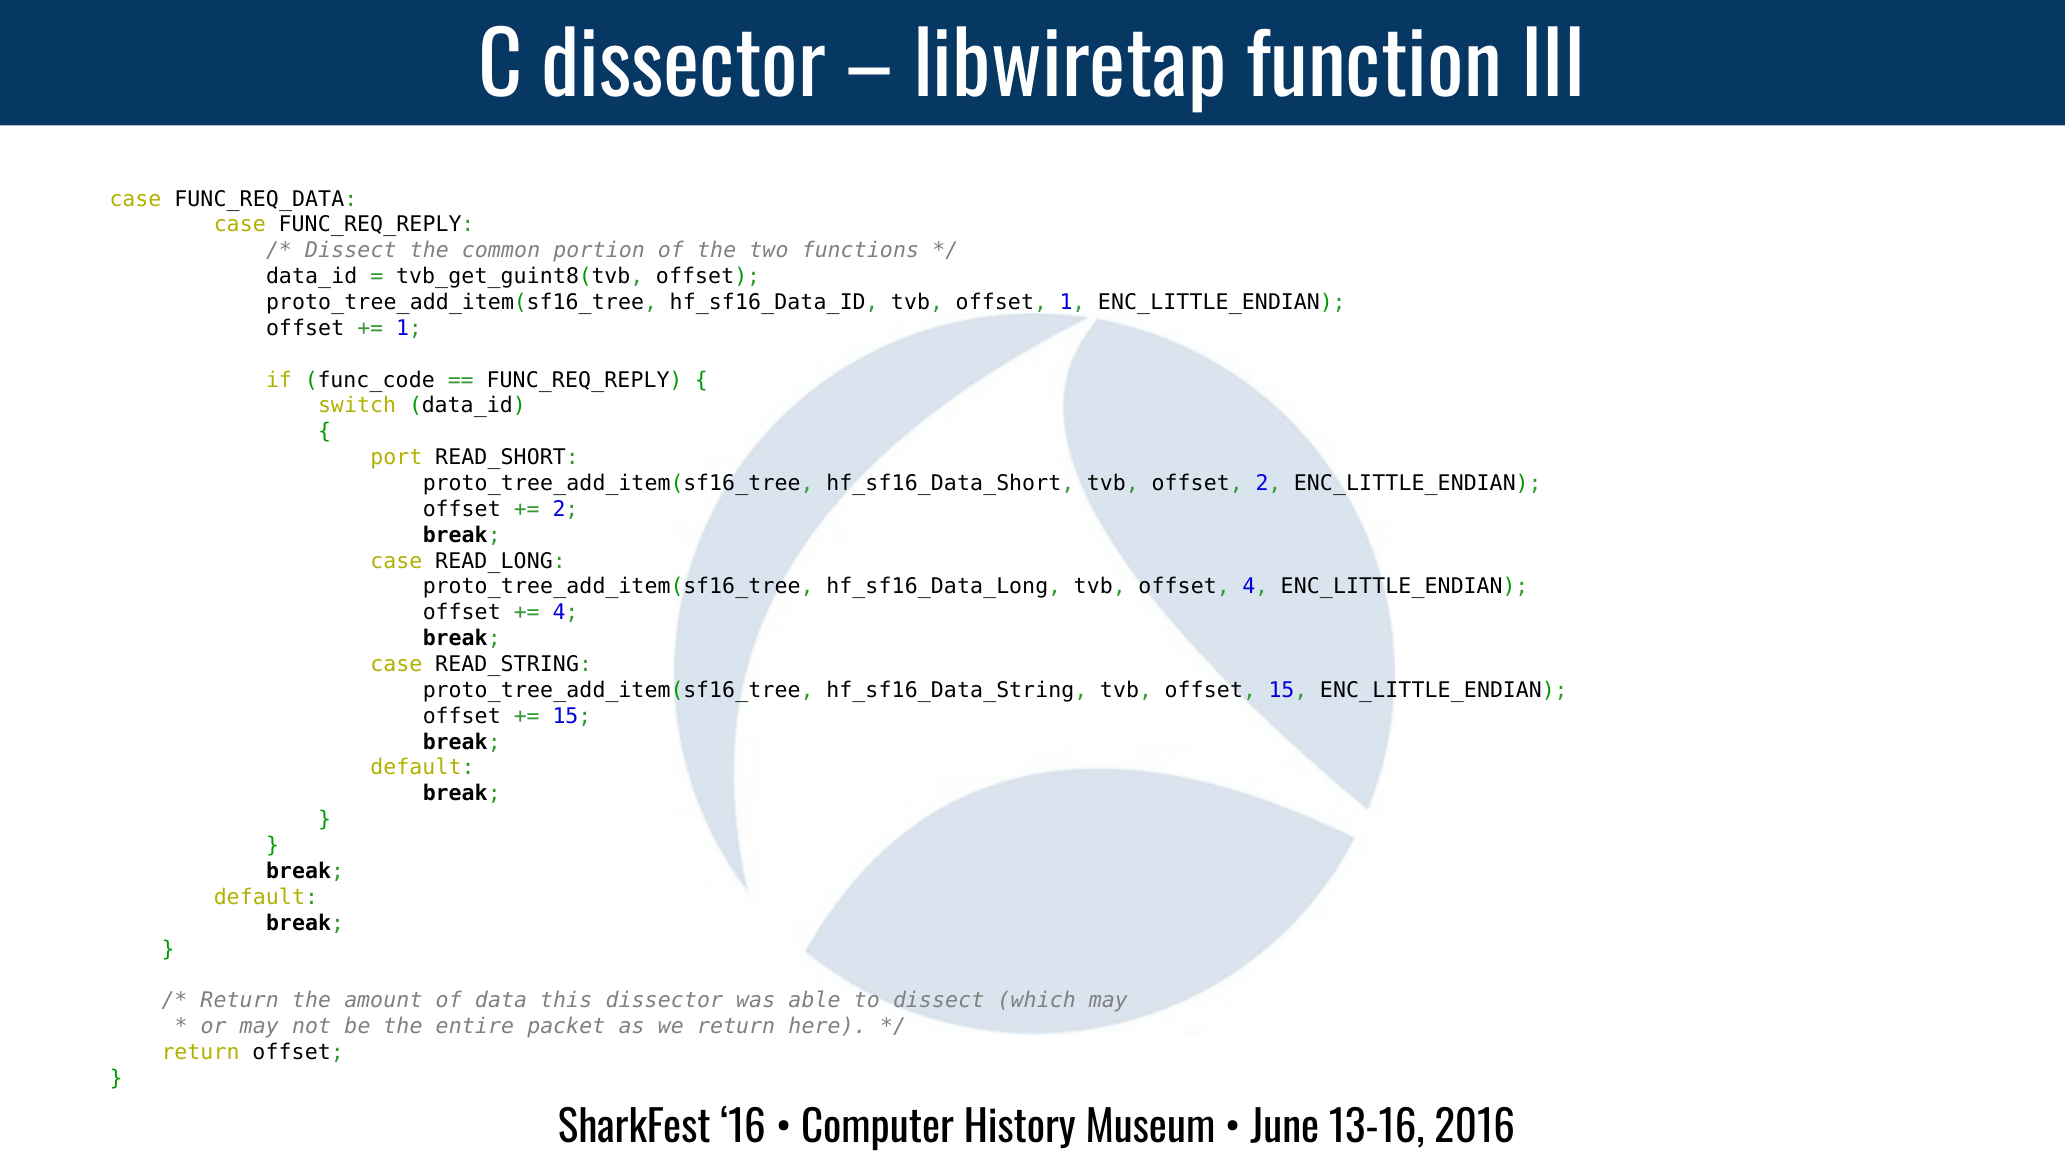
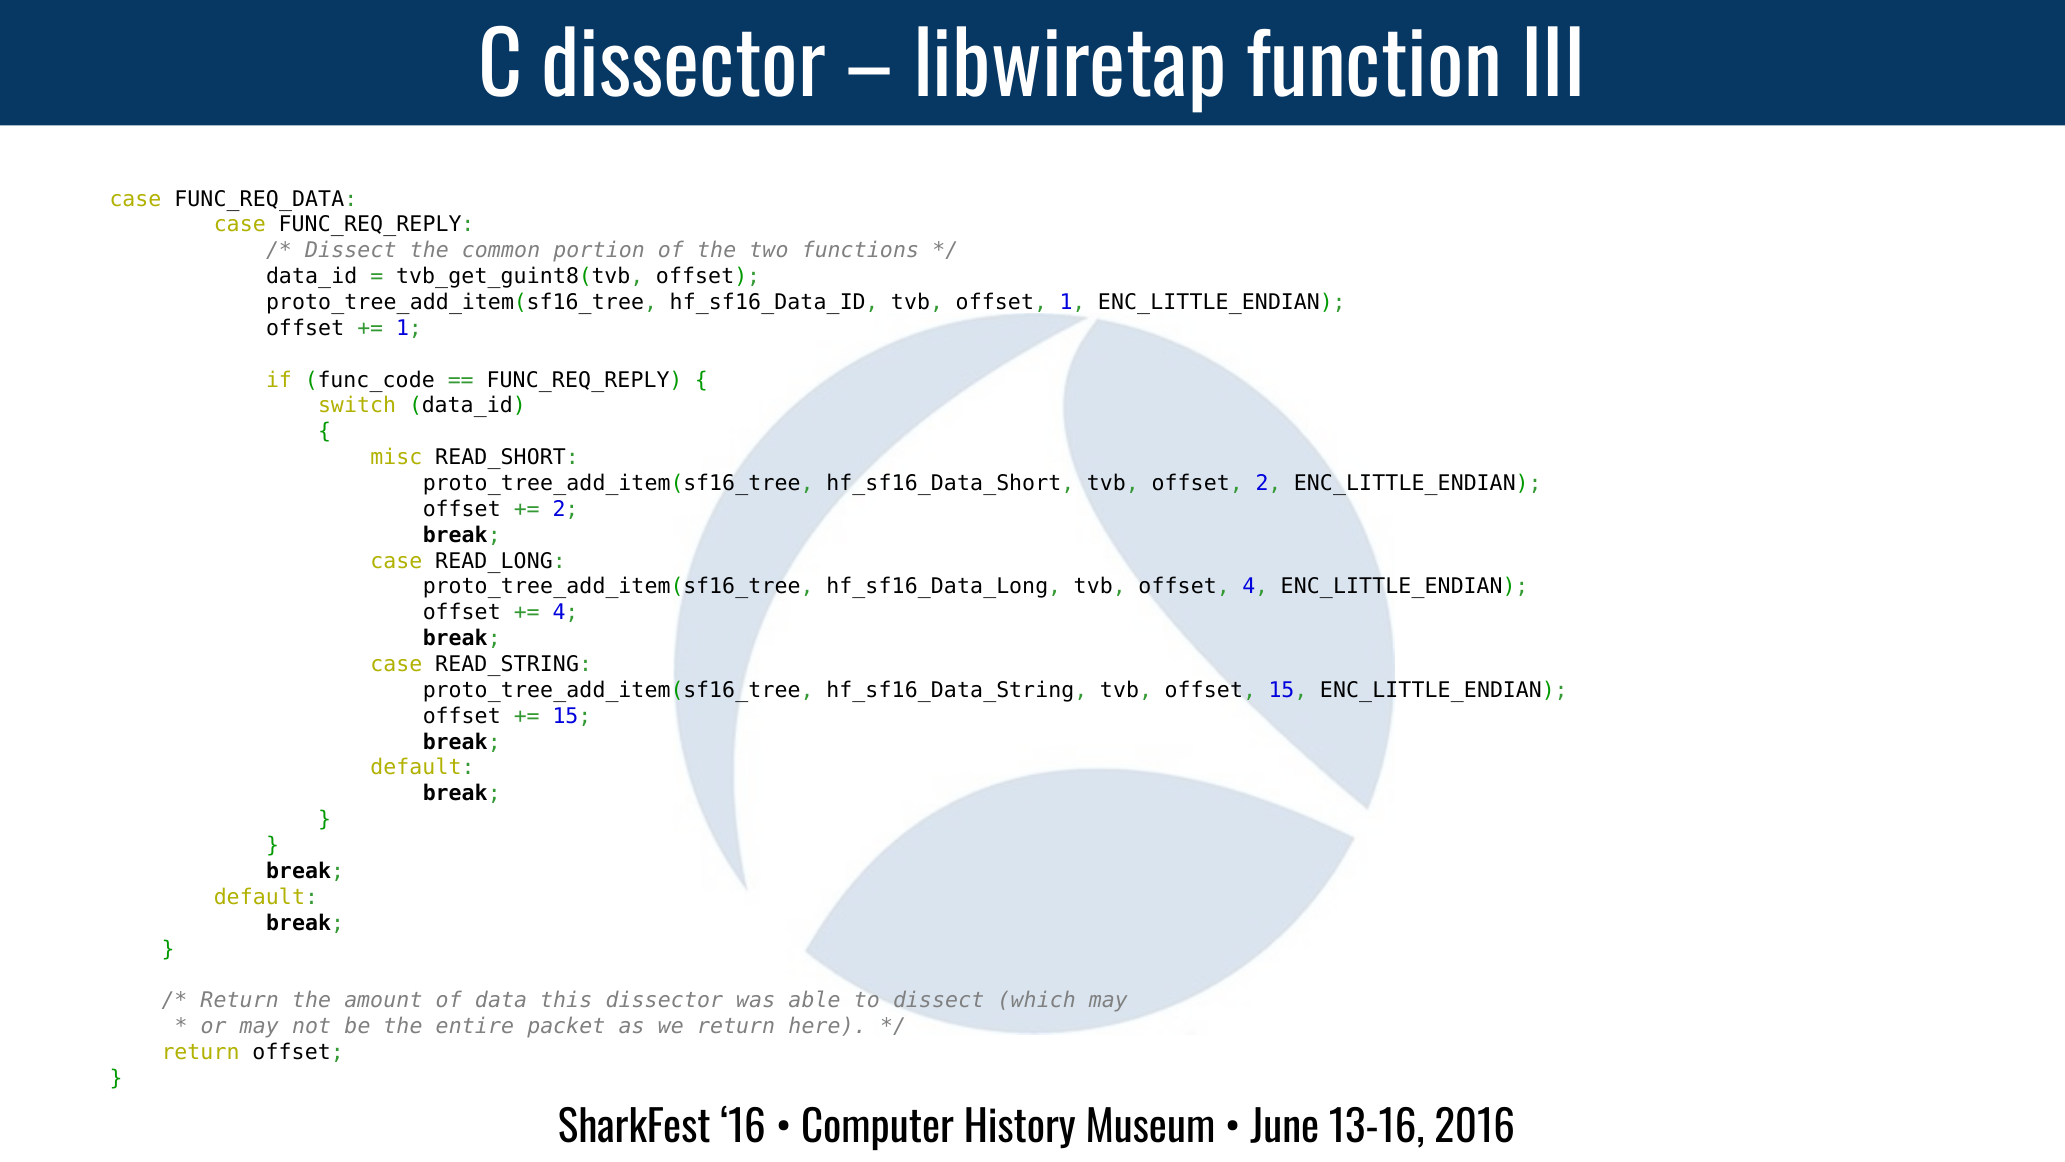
port: port -> misc
